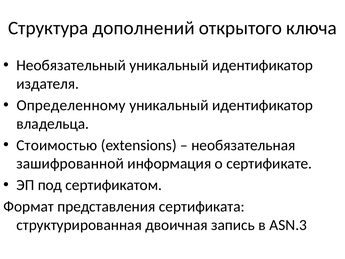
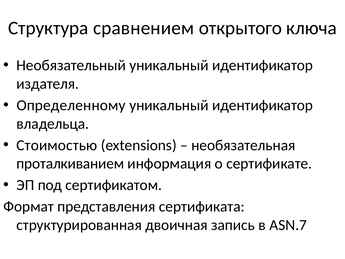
дополнений: дополнений -> сравнением
зашифрованной: зашифрованной -> проталкиванием
ASN.3: ASN.3 -> ASN.7
